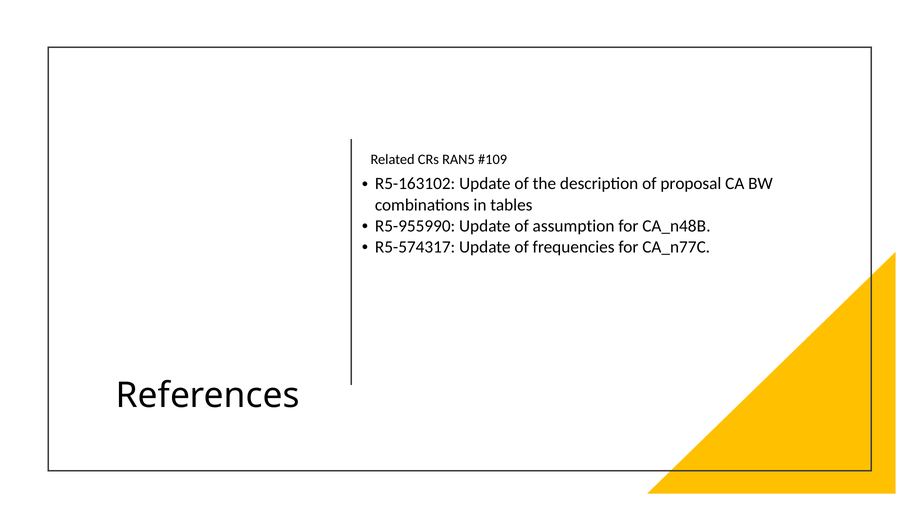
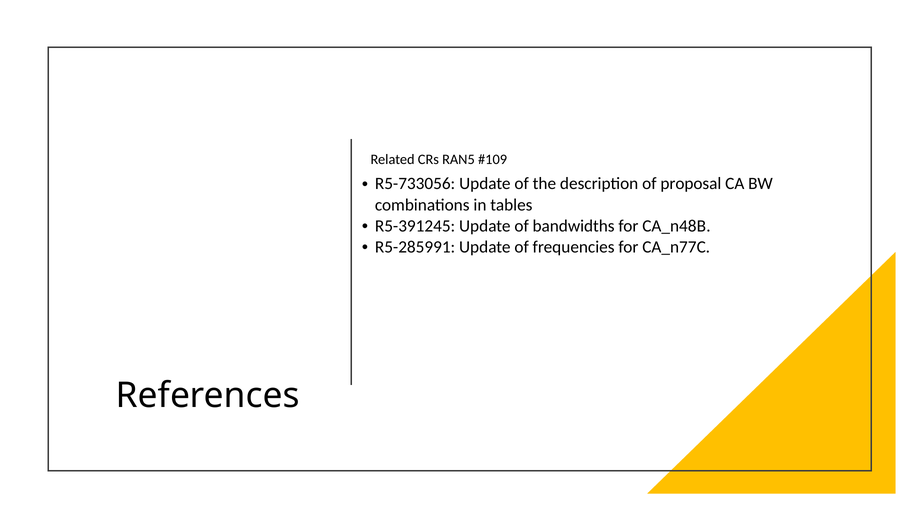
R5-163102: R5-163102 -> R5-733056
R5-955990: R5-955990 -> R5-391245
assumption: assumption -> bandwidths
R5-574317: R5-574317 -> R5-285991
